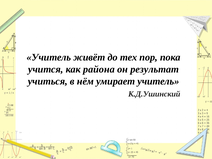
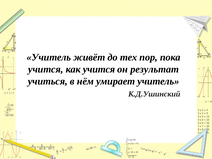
как района: района -> учится
